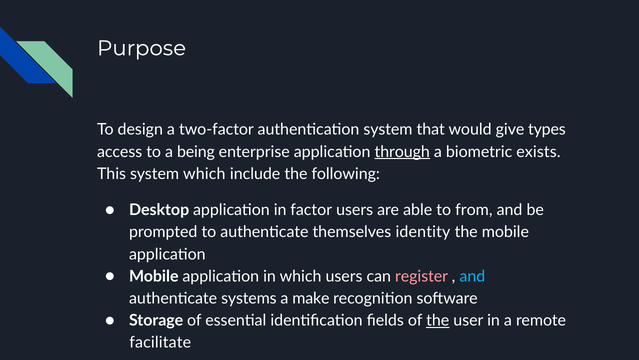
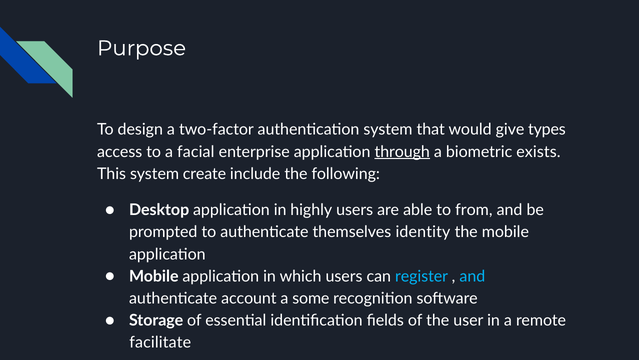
being: being -> facial
system which: which -> create
factor: factor -> highly
register colour: pink -> light blue
systems: systems -> account
make: make -> some
the at (438, 320) underline: present -> none
